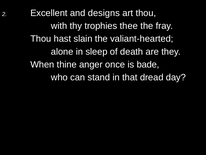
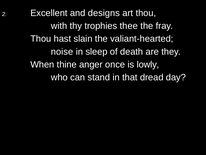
alone: alone -> noise
bade: bade -> lowly
